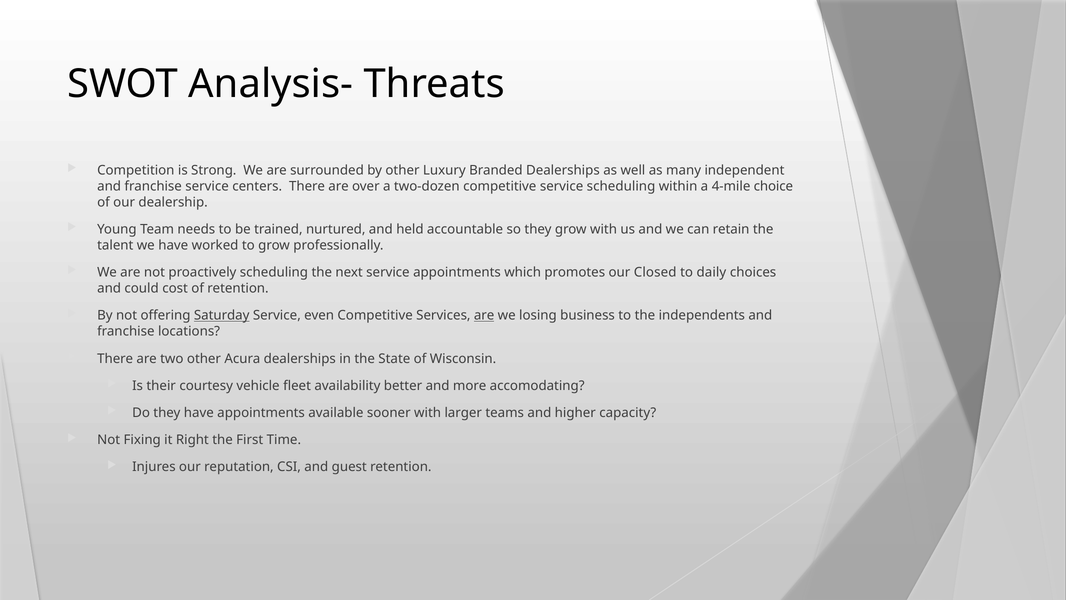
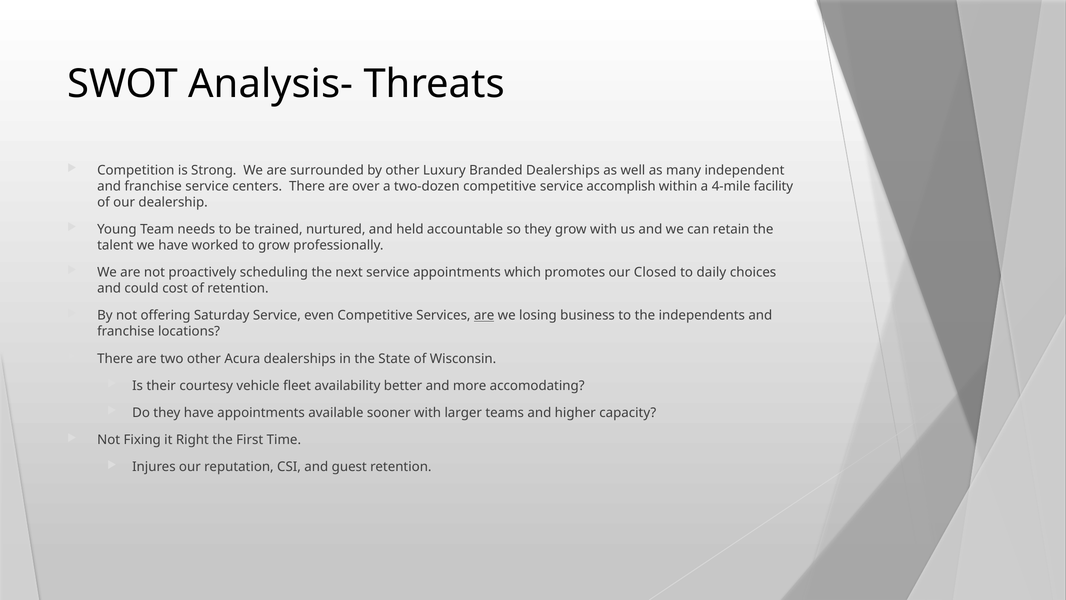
service scheduling: scheduling -> accomplish
choice: choice -> facility
Saturday underline: present -> none
